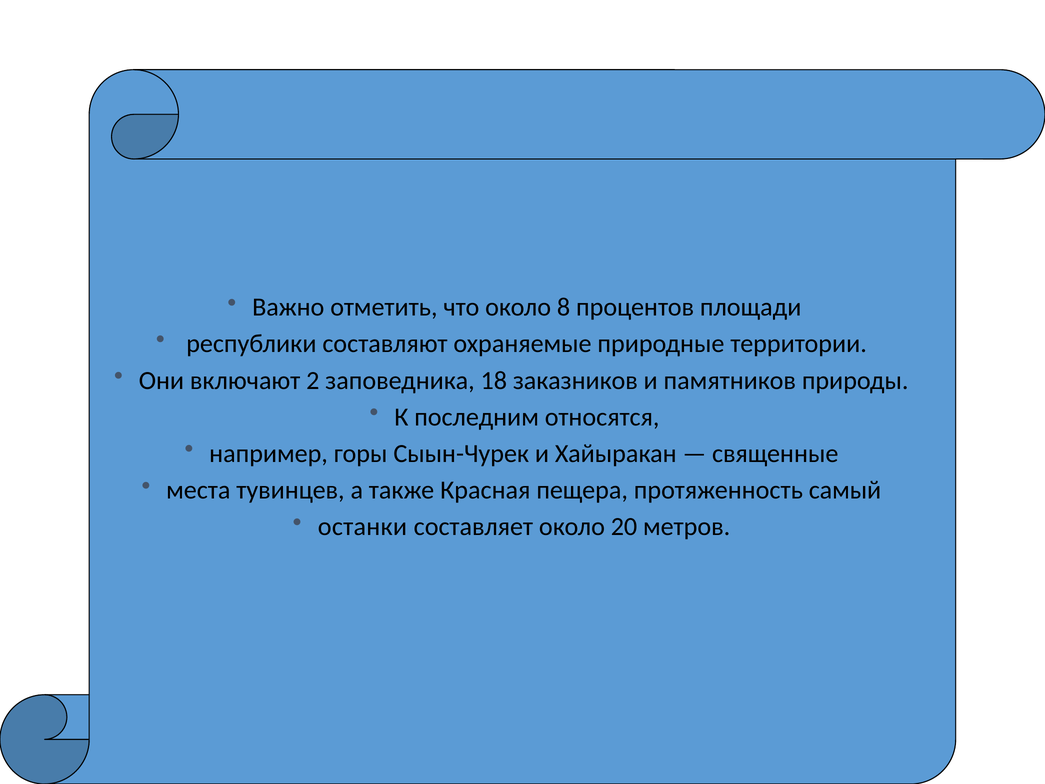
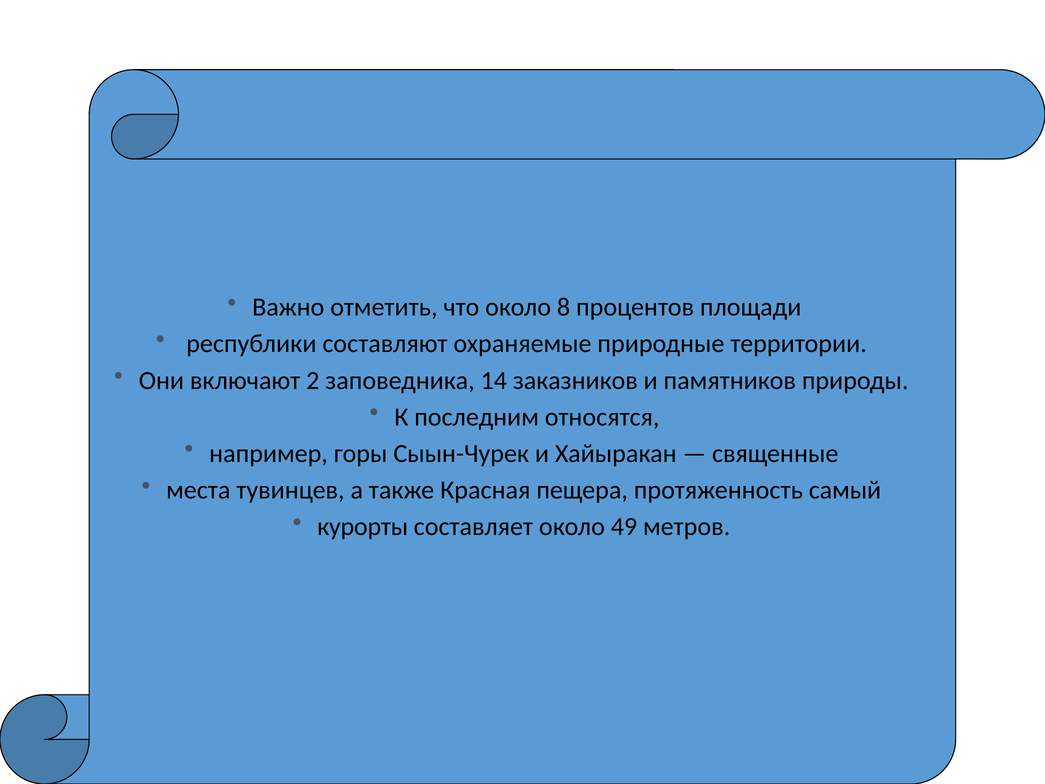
18: 18 -> 14
останки: останки -> курорты
20: 20 -> 49
